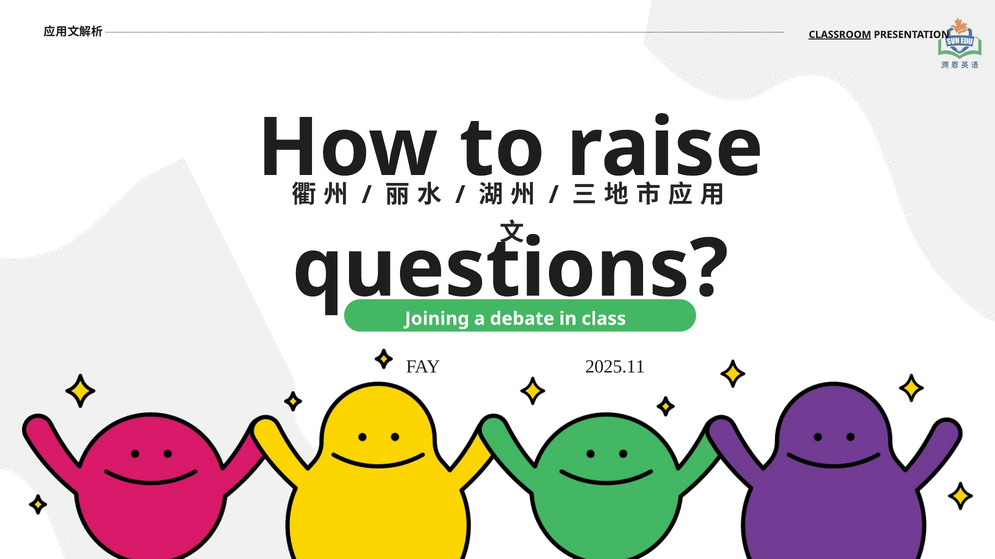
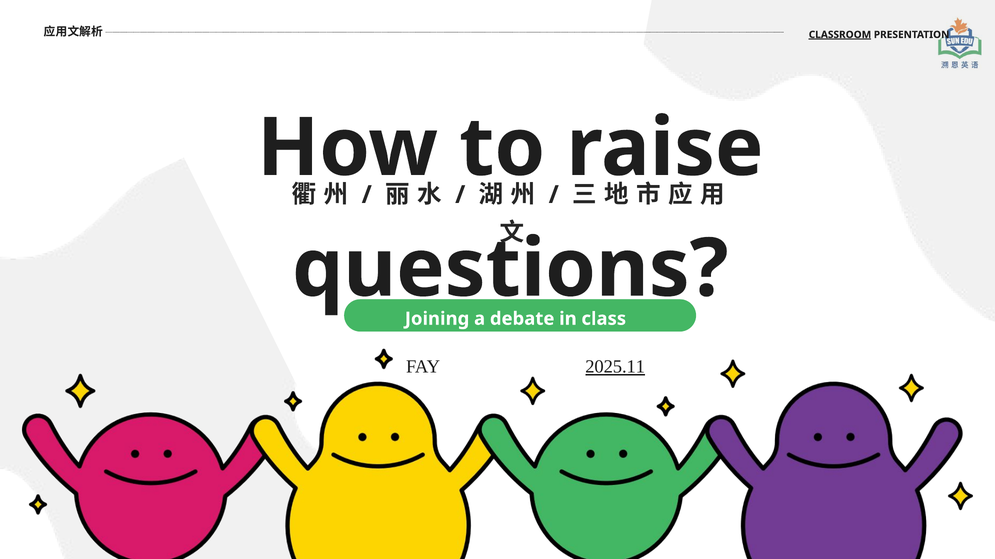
2025.11 underline: none -> present
